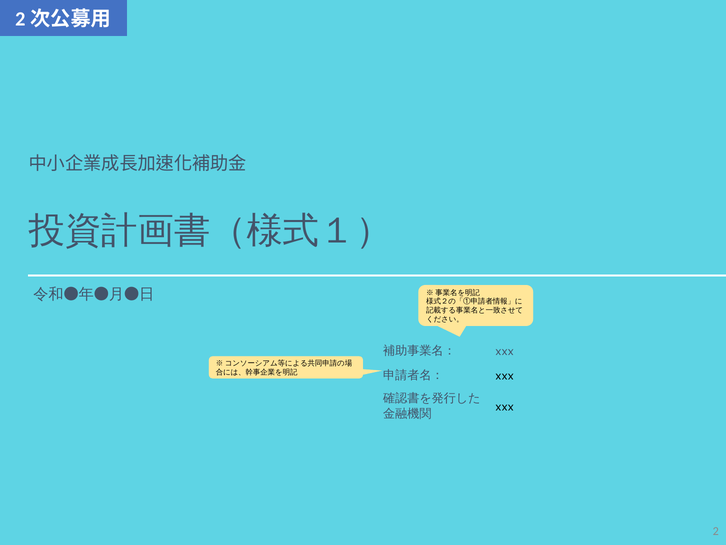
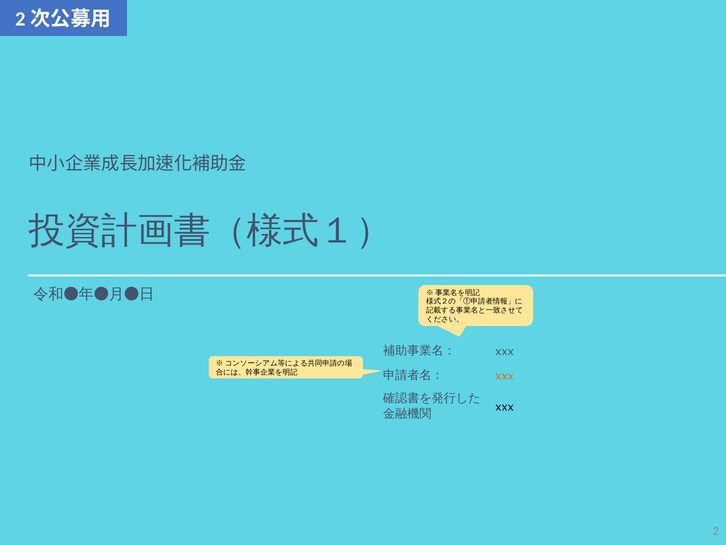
xxx at (505, 375) colour: black -> orange
